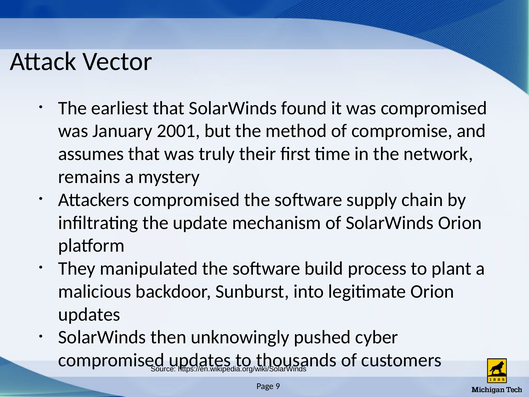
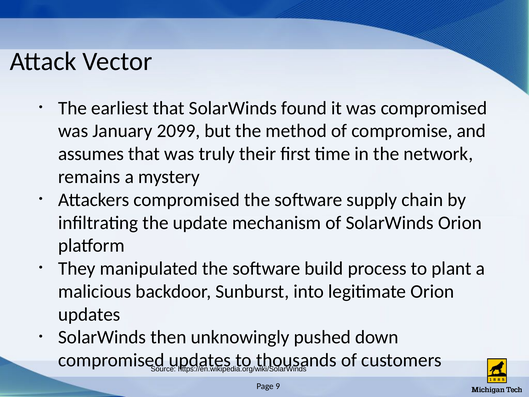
2001: 2001 -> 2099
cyber: cyber -> down
